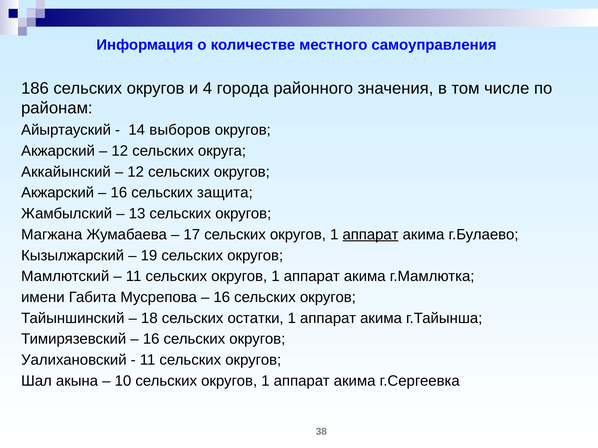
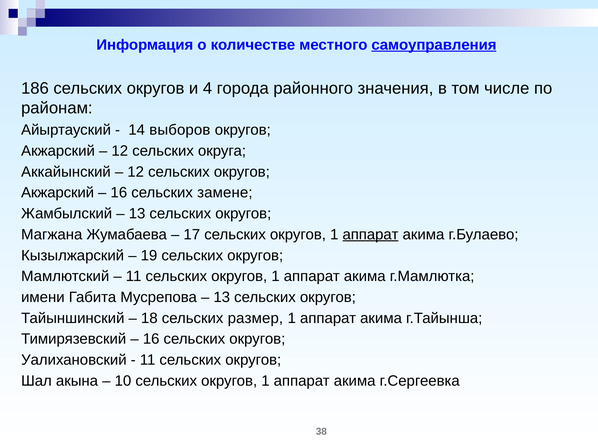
самоуправления underline: none -> present
защита: защита -> замене
16 at (222, 298): 16 -> 13
остатки: остатки -> размер
